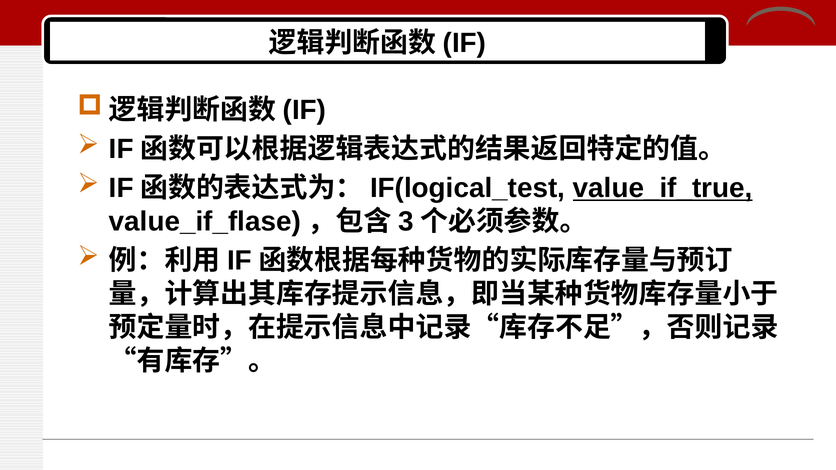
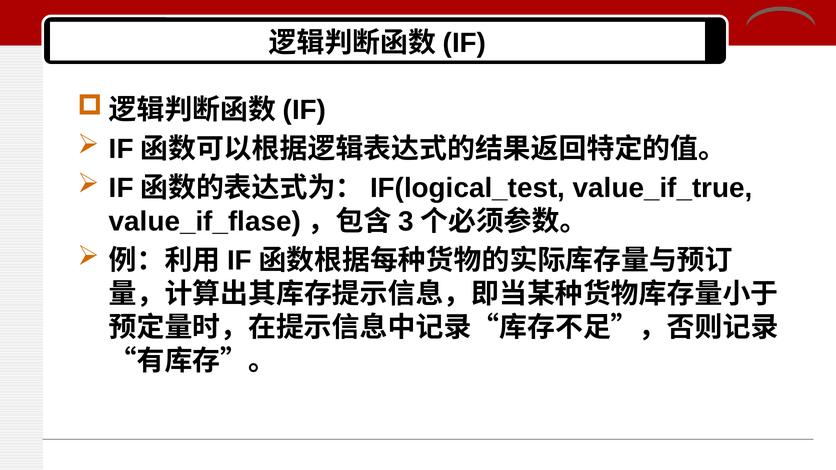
value_if_true underline: present -> none
